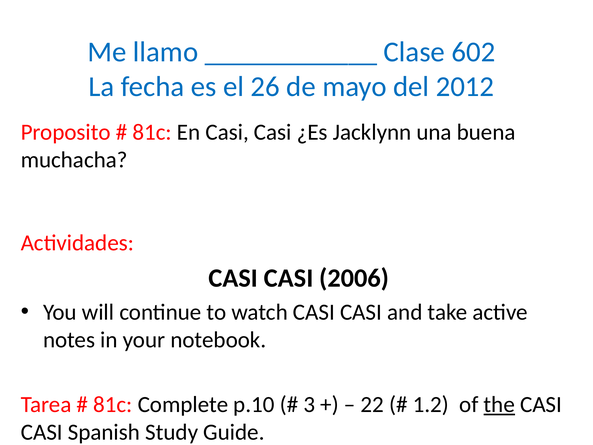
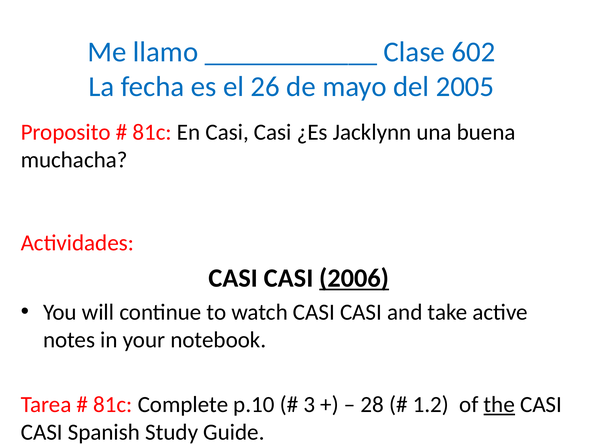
2012: 2012 -> 2005
2006 underline: none -> present
22: 22 -> 28
